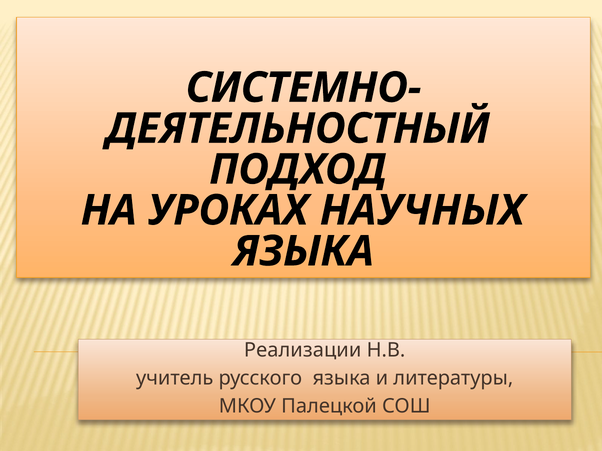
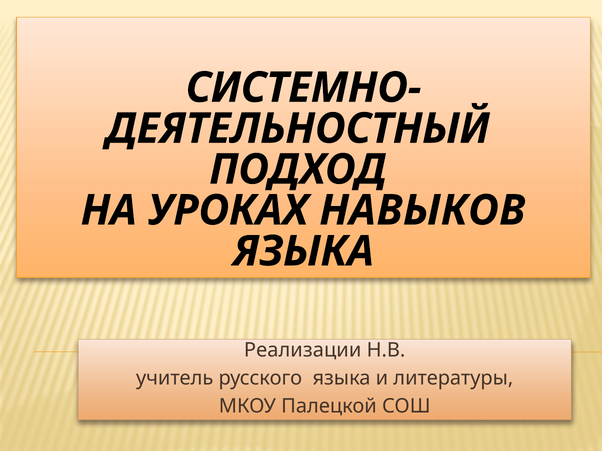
НАУЧНЫХ: НАУЧНЫХ -> НАВЫКОВ
